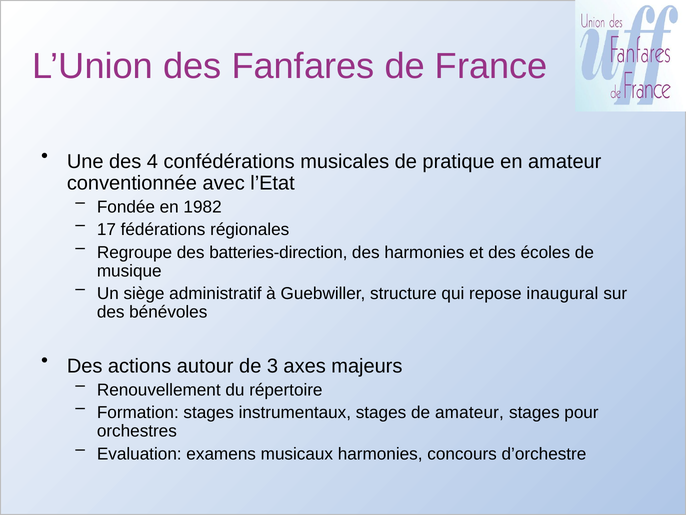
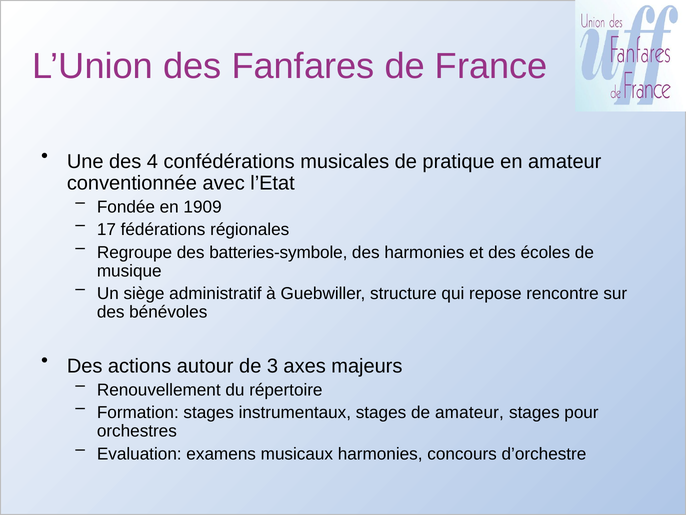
1982: 1982 -> 1909
batteries-direction: batteries-direction -> batteries-symbole
inaugural: inaugural -> rencontre
